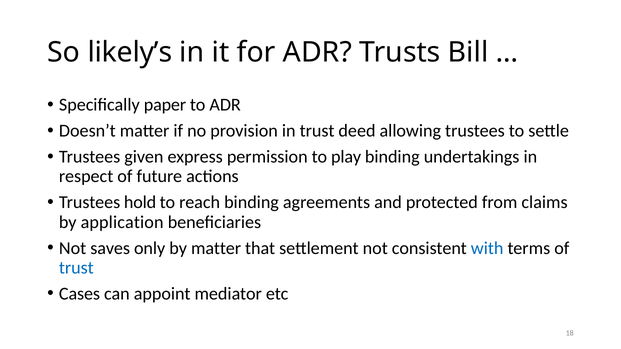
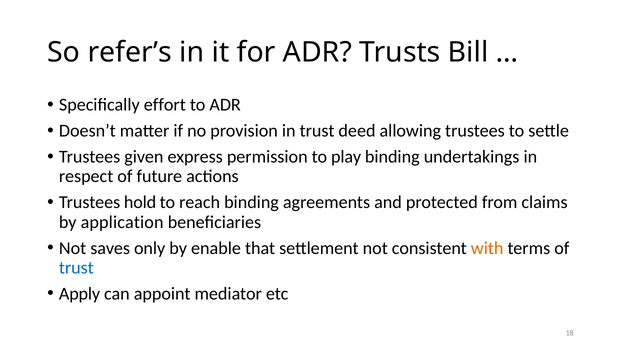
likely’s: likely’s -> refer’s
paper: paper -> effort
by matter: matter -> enable
with colour: blue -> orange
Cases: Cases -> Apply
